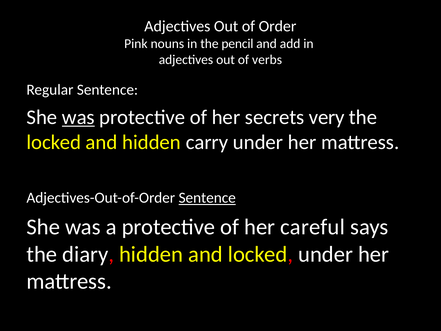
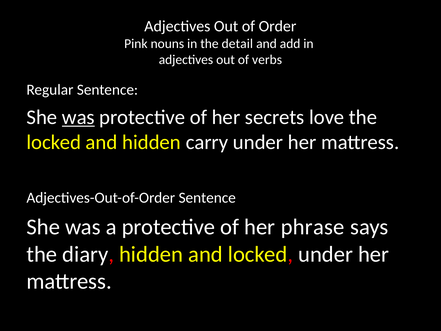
pencil: pencil -> detail
very: very -> love
Sentence at (207, 198) underline: present -> none
careful: careful -> phrase
